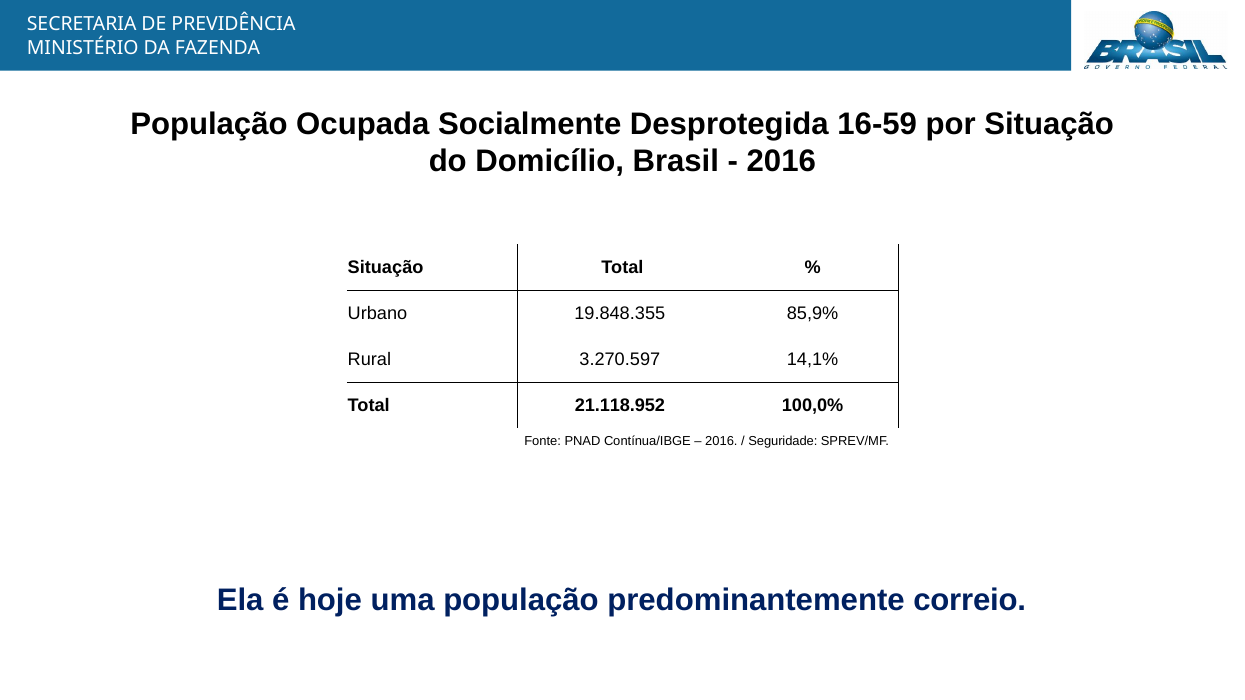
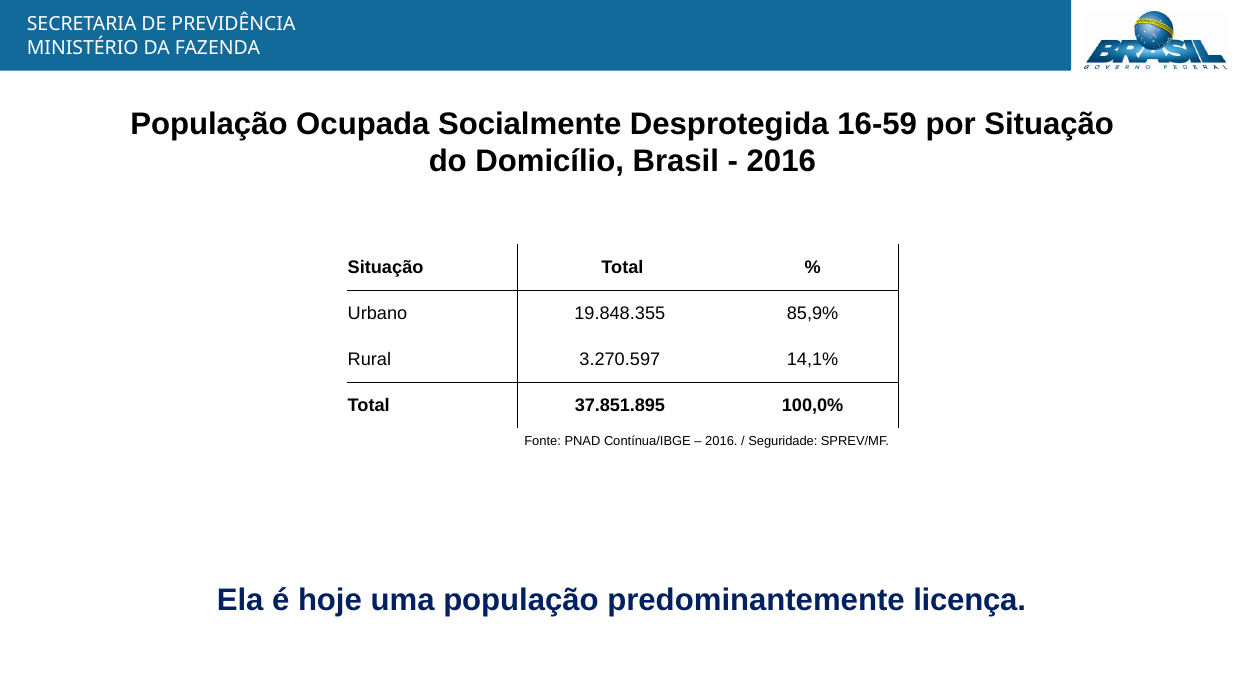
21.118.952: 21.118.952 -> 37.851.895
correio: correio -> licença
